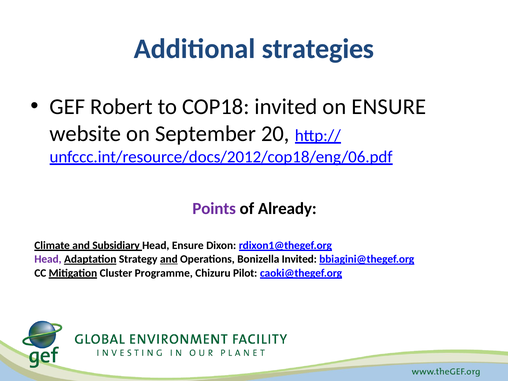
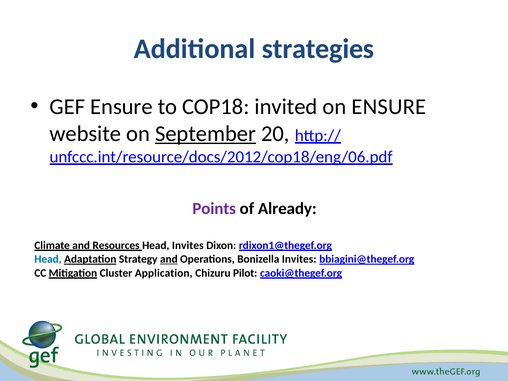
GEF Robert: Robert -> Ensure
September underline: none -> present
Subsidiary: Subsidiary -> Resources
Head Ensure: Ensure -> Invites
Head at (48, 259) colour: purple -> blue
Bonizella Invited: Invited -> Invites
Programme: Programme -> Application
